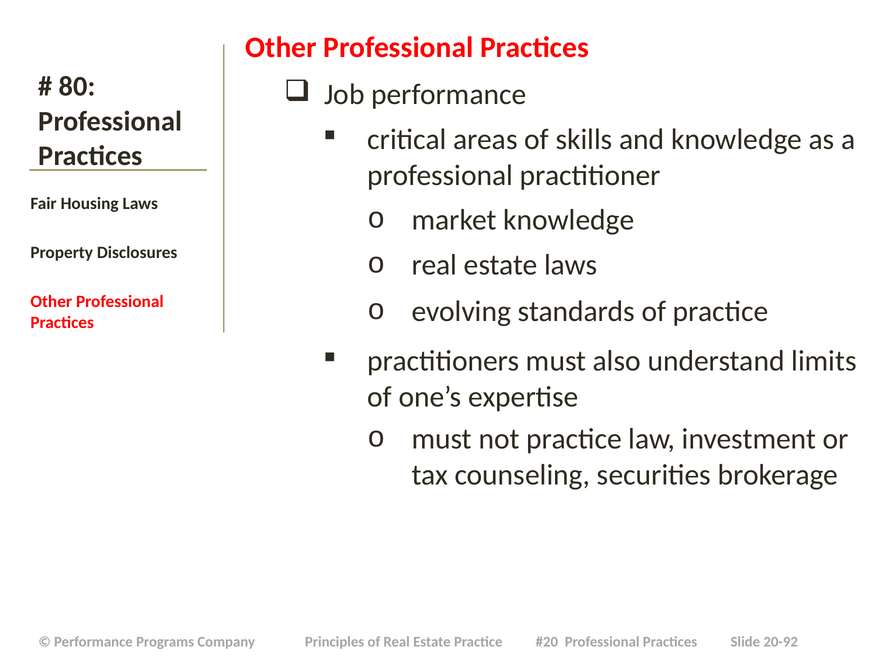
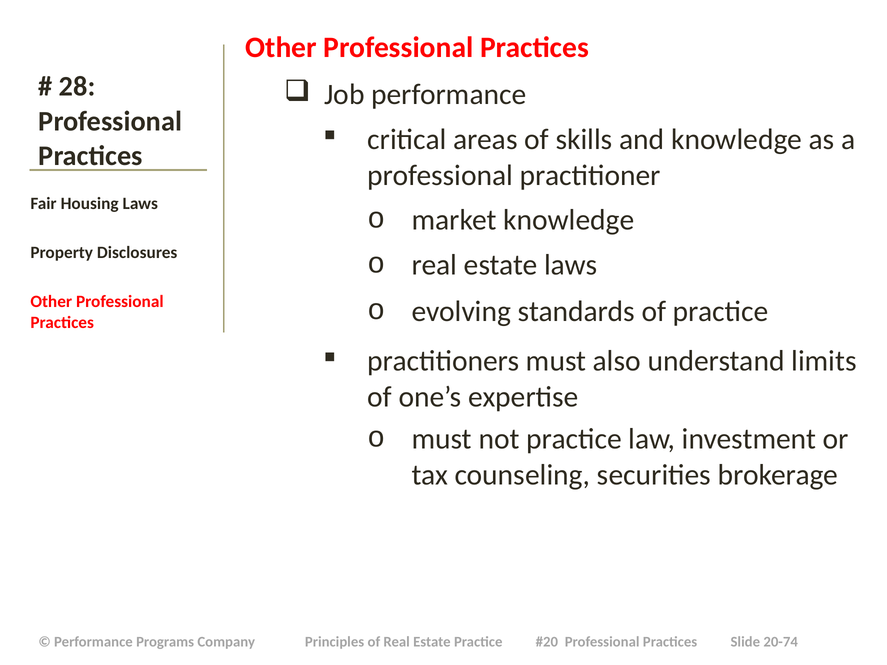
80: 80 -> 28
20-92: 20-92 -> 20-74
